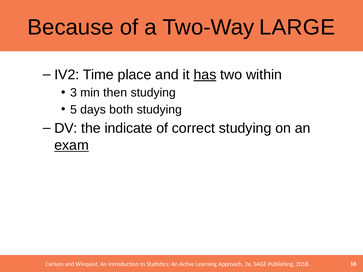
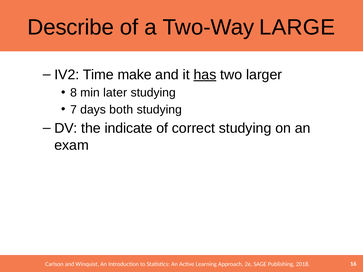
Because: Because -> Describe
place: place -> make
within: within -> larger
3: 3 -> 8
then: then -> later
5: 5 -> 7
exam underline: present -> none
